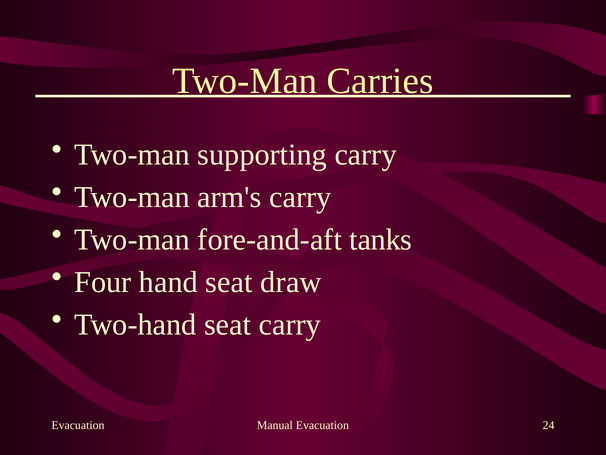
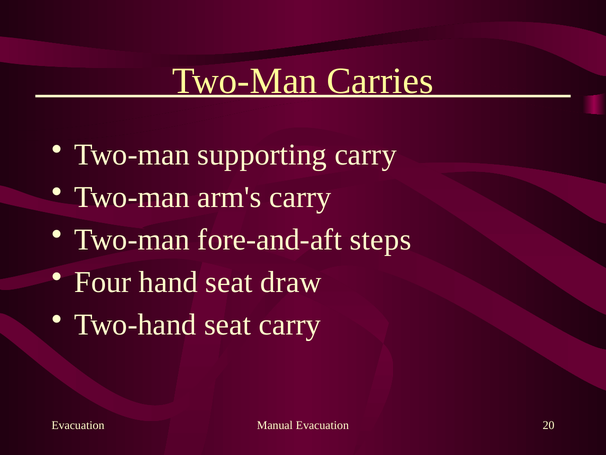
tanks: tanks -> steps
24: 24 -> 20
